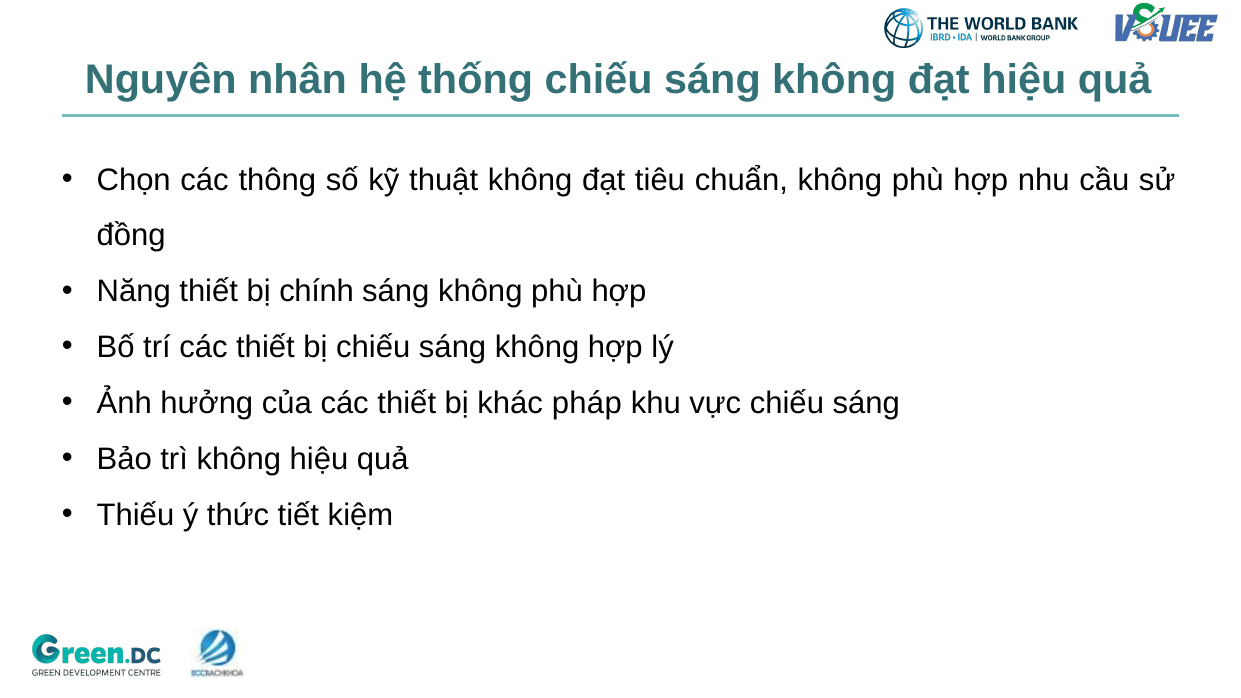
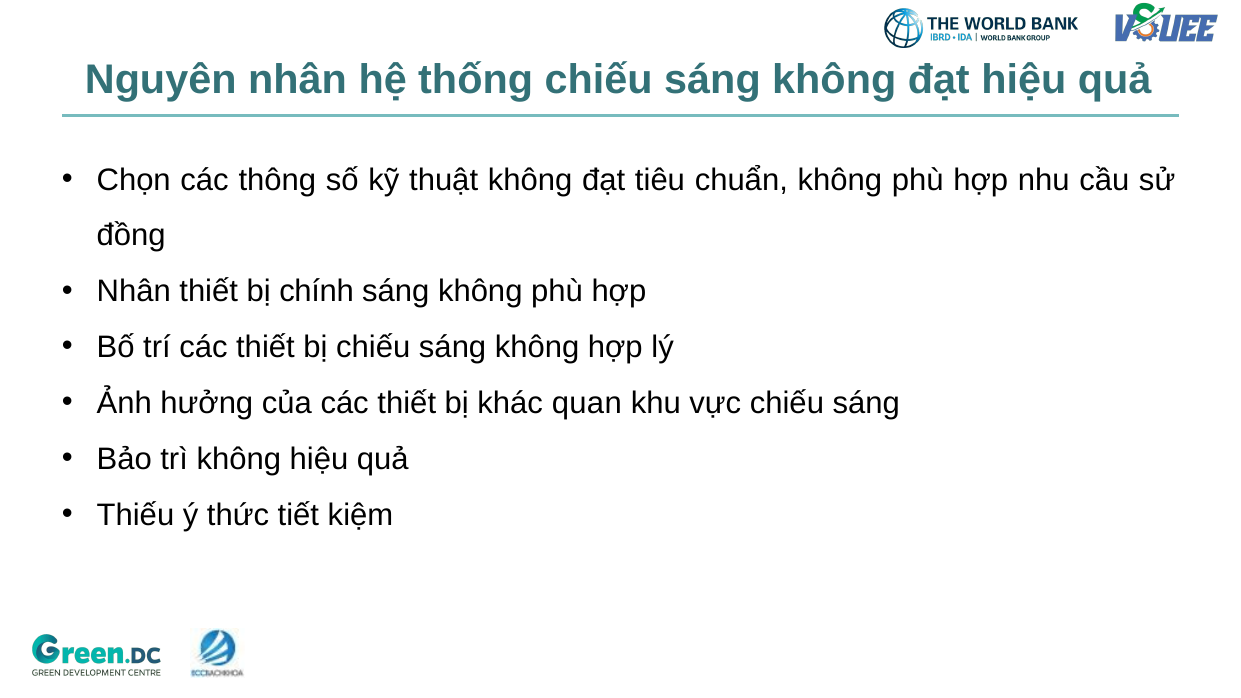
Năng at (134, 292): Năng -> Nhân
pháp: pháp -> quan
